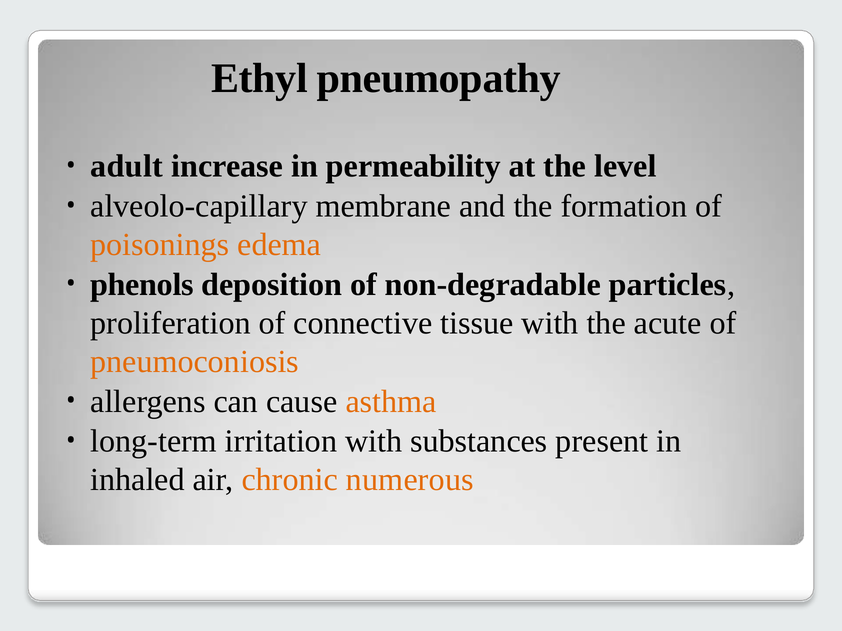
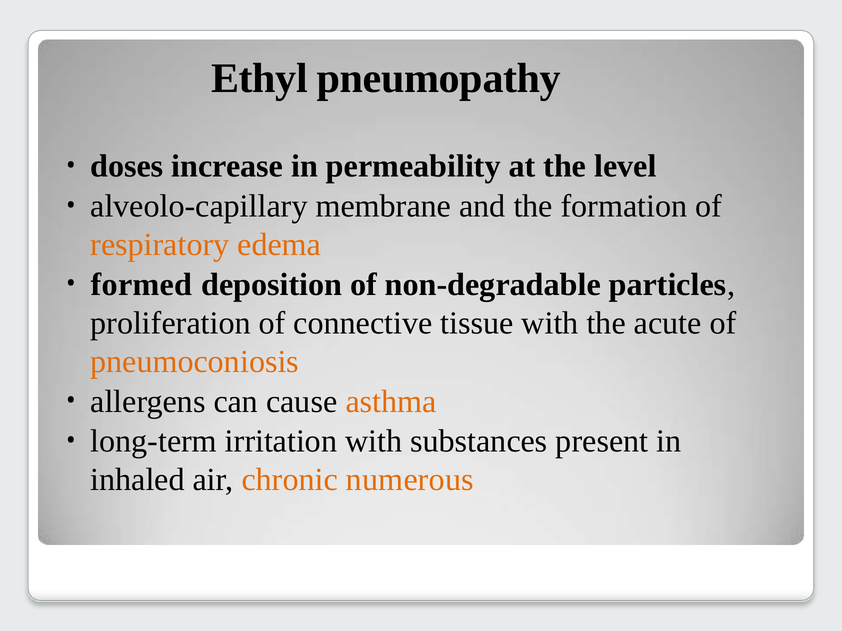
adult: adult -> doses
poisonings: poisonings -> respiratory
phenols: phenols -> formed
